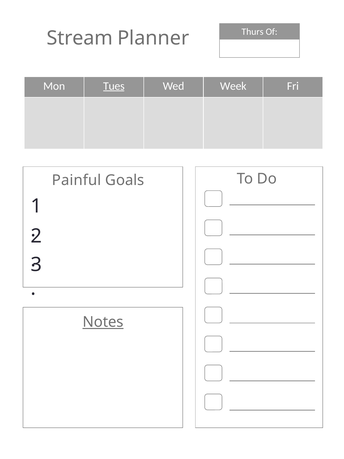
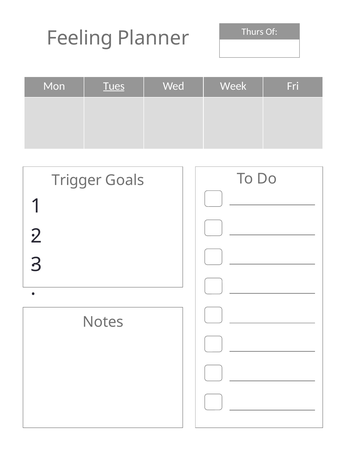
Stream: Stream -> Feeling
Painful: Painful -> Trigger
Notes underline: present -> none
